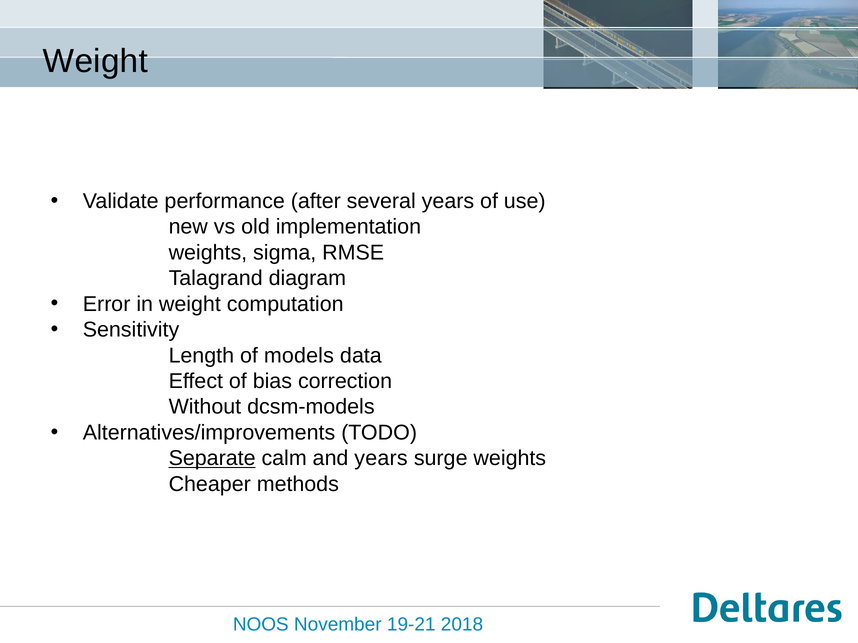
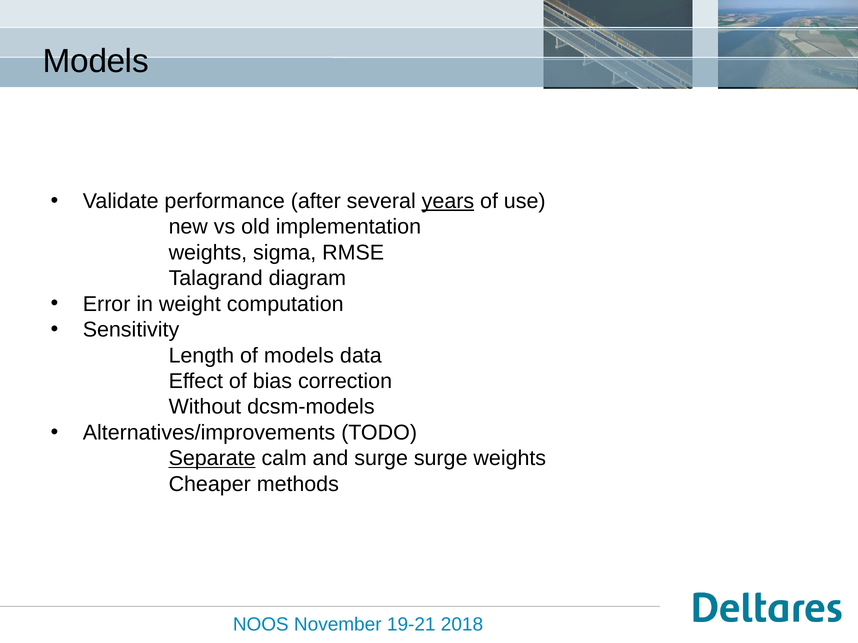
Weight at (95, 61): Weight -> Models
years at (448, 201) underline: none -> present
and years: years -> surge
